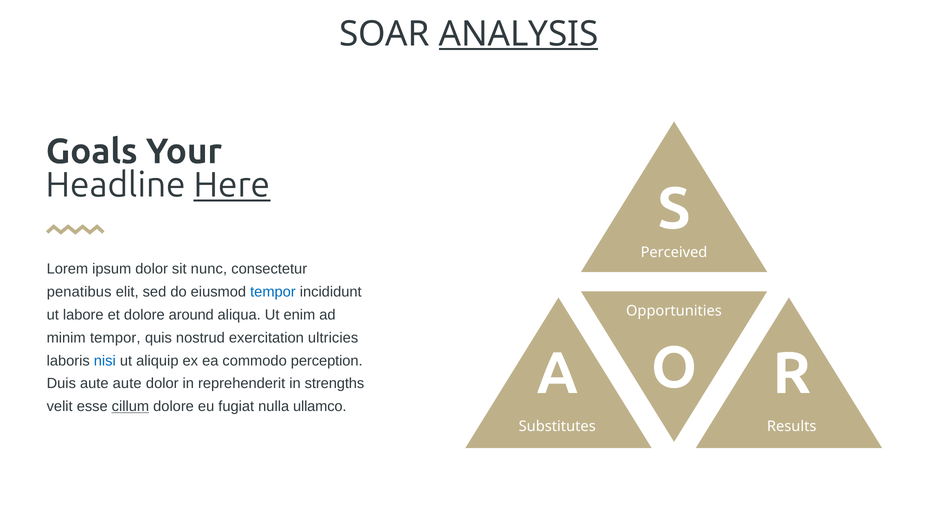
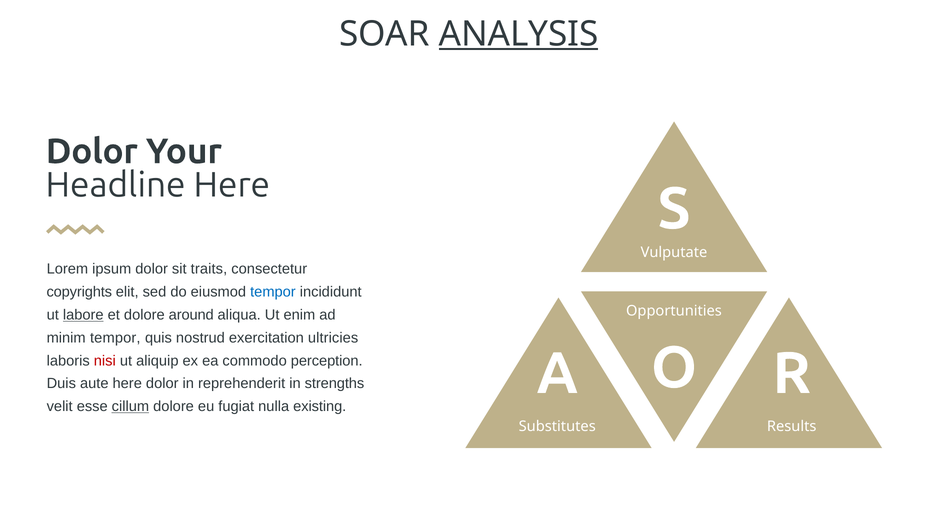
Goals at (92, 151): Goals -> Dolor
Here at (232, 185) underline: present -> none
Perceived: Perceived -> Vulputate
nunc: nunc -> traits
penatibus: penatibus -> copyrights
labore underline: none -> present
nisi colour: blue -> red
aute aute: aute -> here
ullamco: ullamco -> existing
